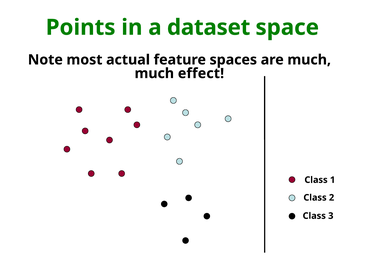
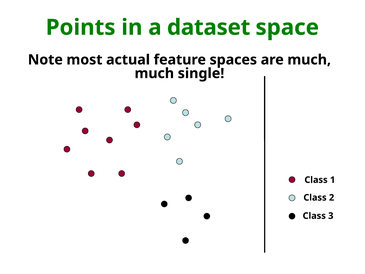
effect: effect -> single
